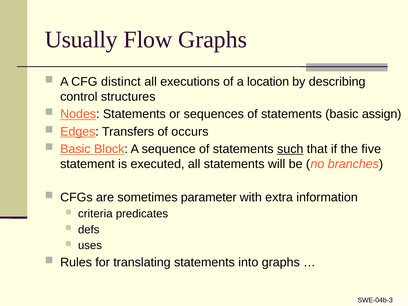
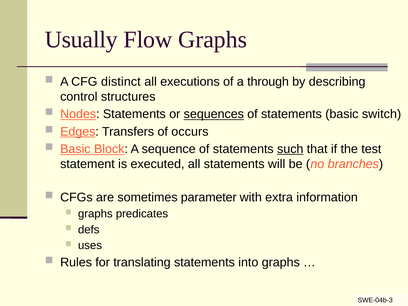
location: location -> through
sequences underline: none -> present
assign: assign -> switch
five: five -> test
criteria at (95, 214): criteria -> graphs
